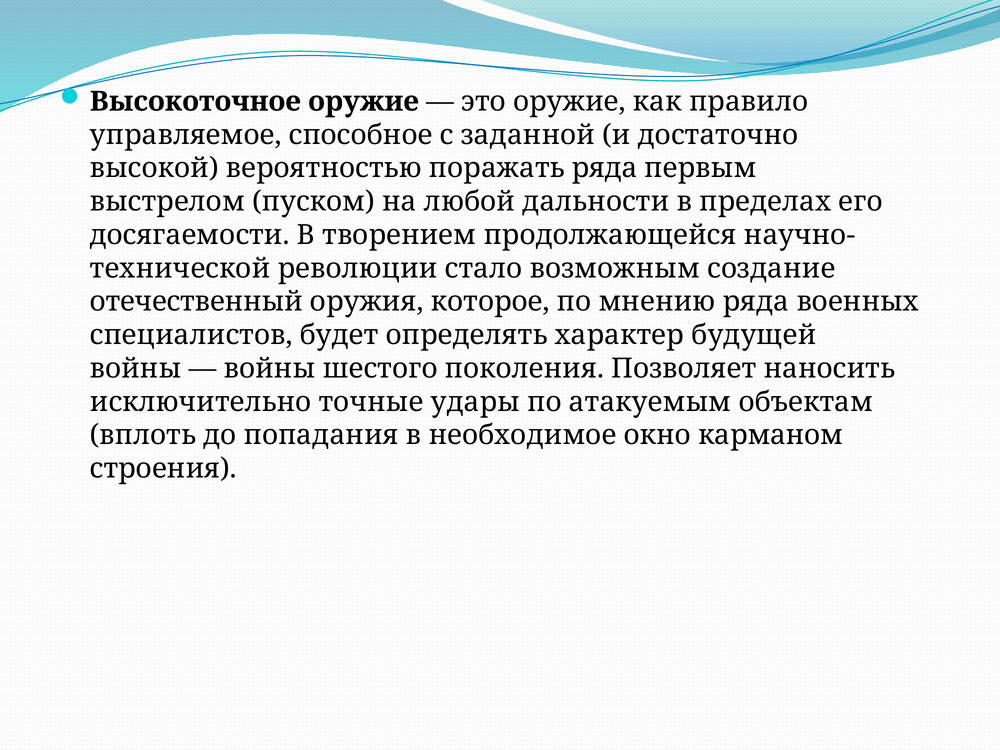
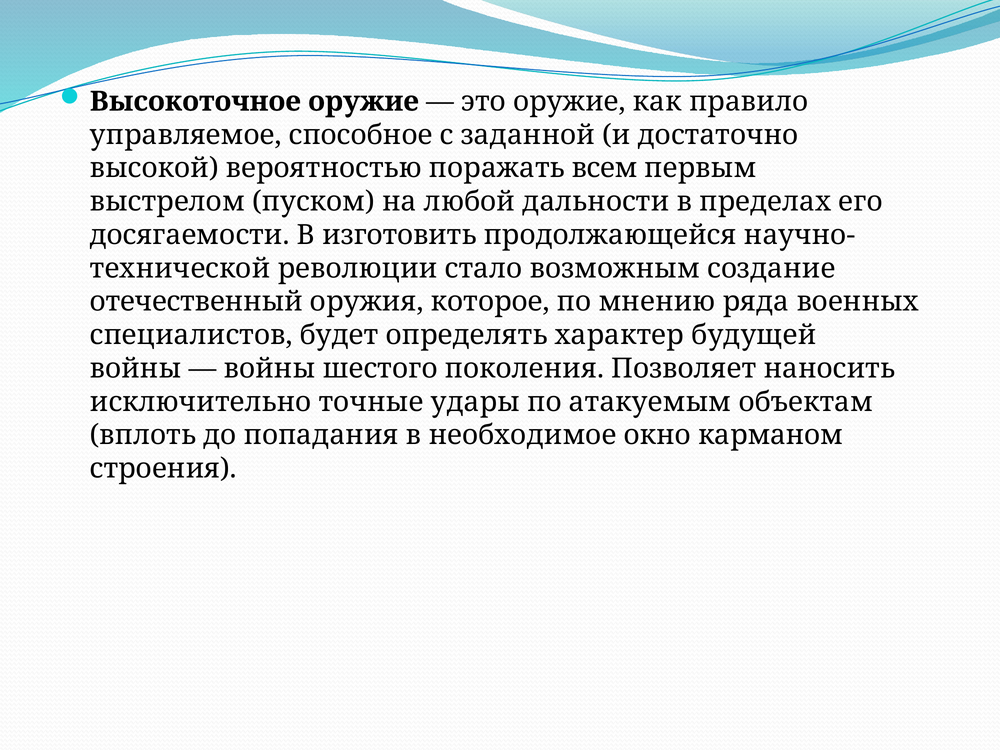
поражать ряда: ряда -> всем
творением: творением -> изготовить
